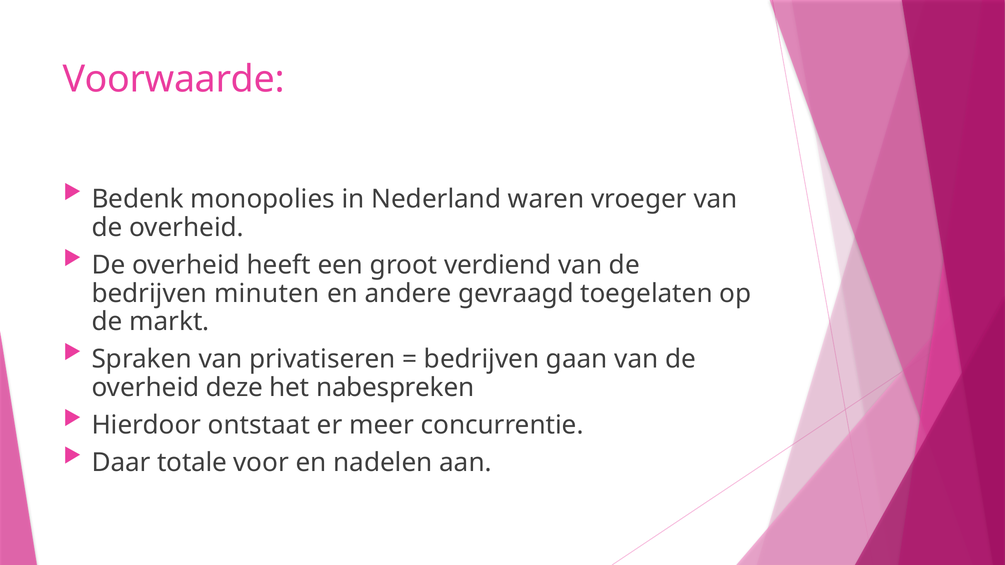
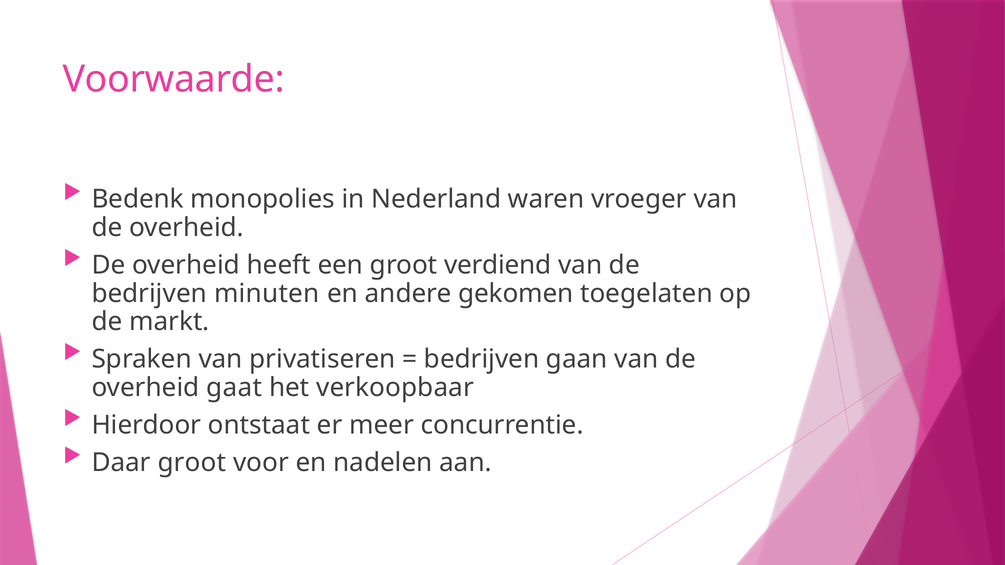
gevraagd: gevraagd -> gekomen
deze: deze -> gaat
nabespreken: nabespreken -> verkoopbaar
Daar totale: totale -> groot
